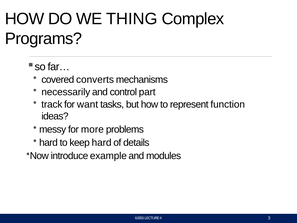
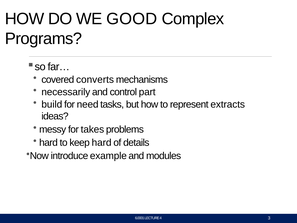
THING: THING -> GOOD
track: track -> build
want: want -> need
function: function -> extracts
more: more -> takes
